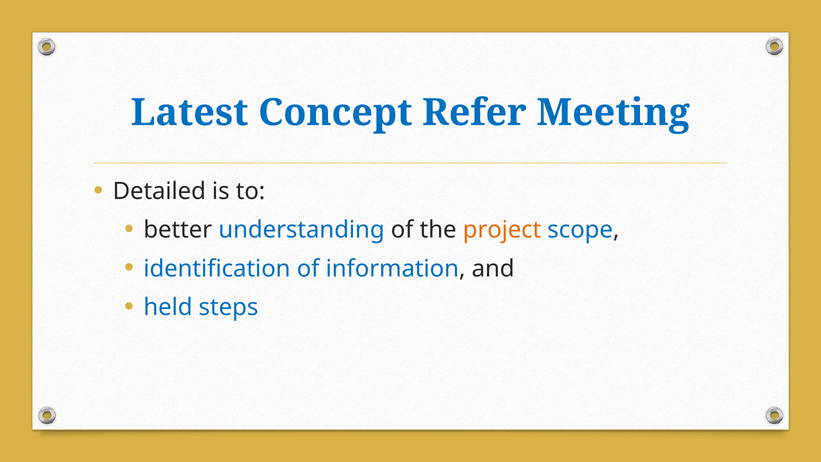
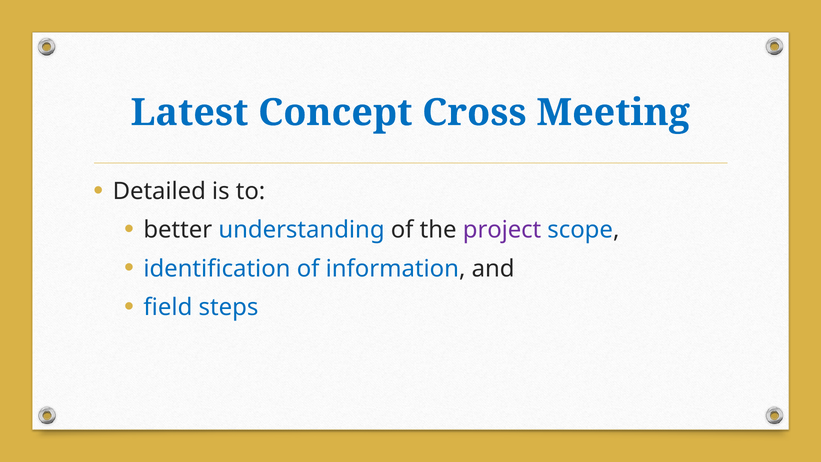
Refer: Refer -> Cross
project colour: orange -> purple
held: held -> field
